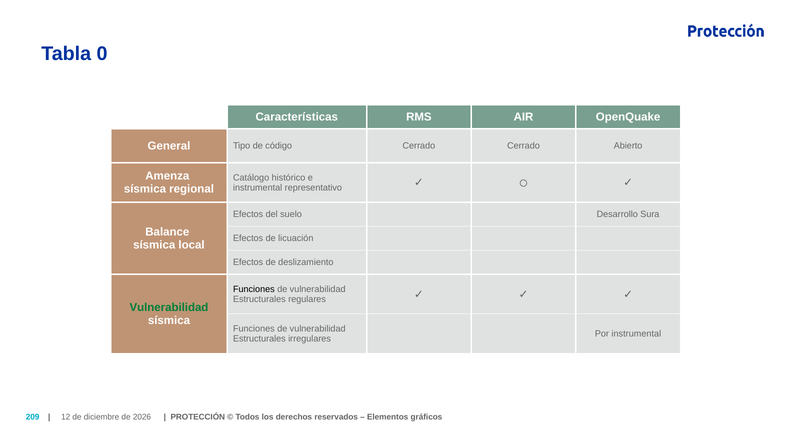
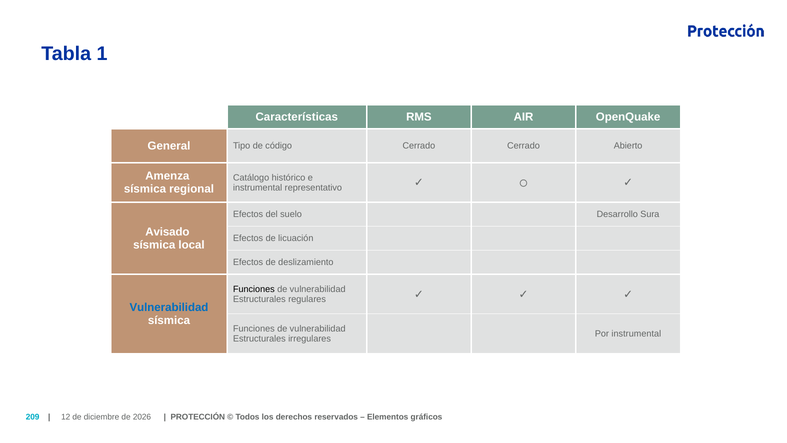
0: 0 -> 1
Balance: Balance -> Avisado
Vulnerabilidad at (169, 307) colour: green -> blue
